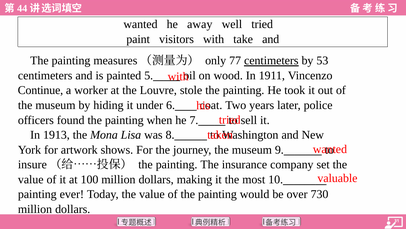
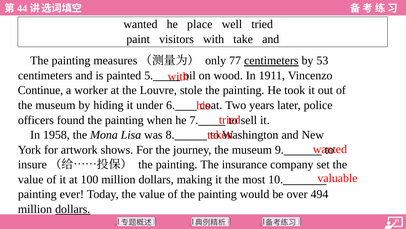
away: away -> place
1913: 1913 -> 1958
730: 730 -> 494
dollars at (73, 209) underline: none -> present
